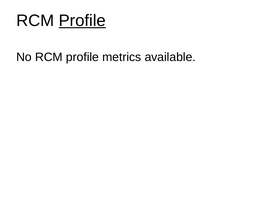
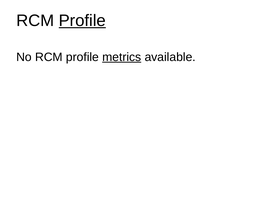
metrics underline: none -> present
